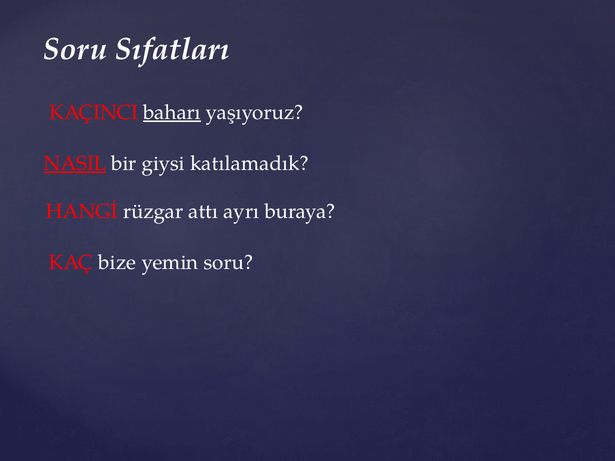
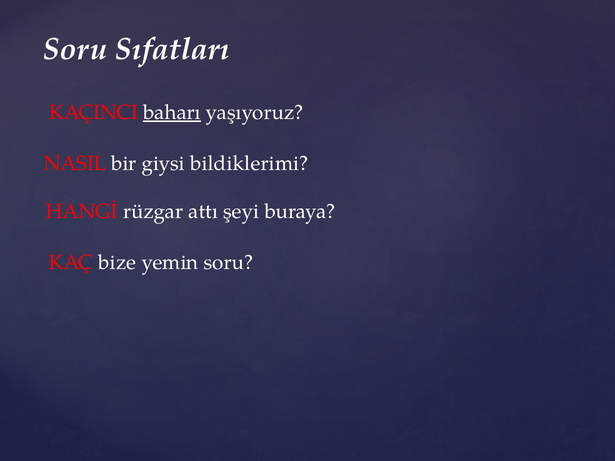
NASIL underline: present -> none
katılamadık: katılamadık -> bildiklerimi
ayrı: ayrı -> şeyi
